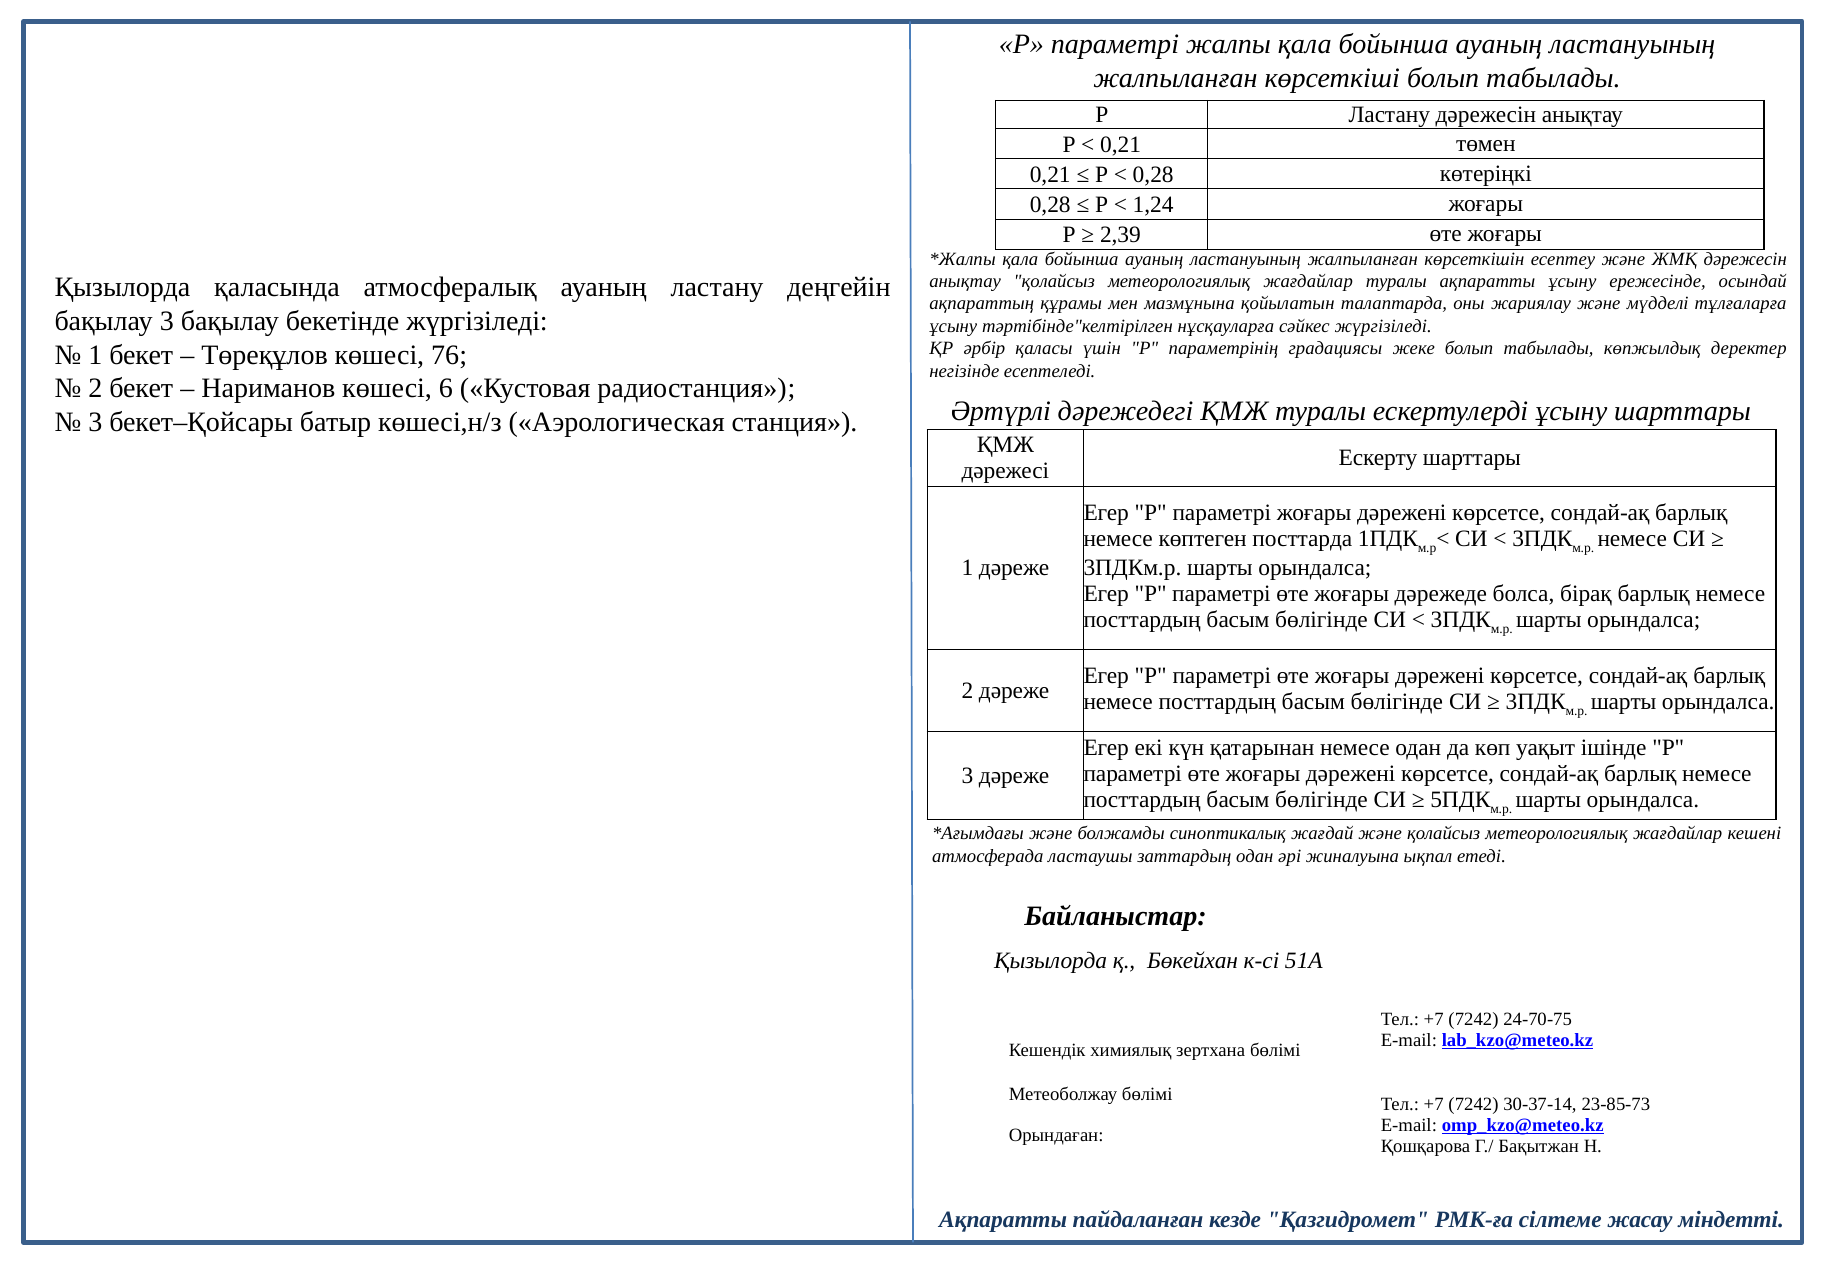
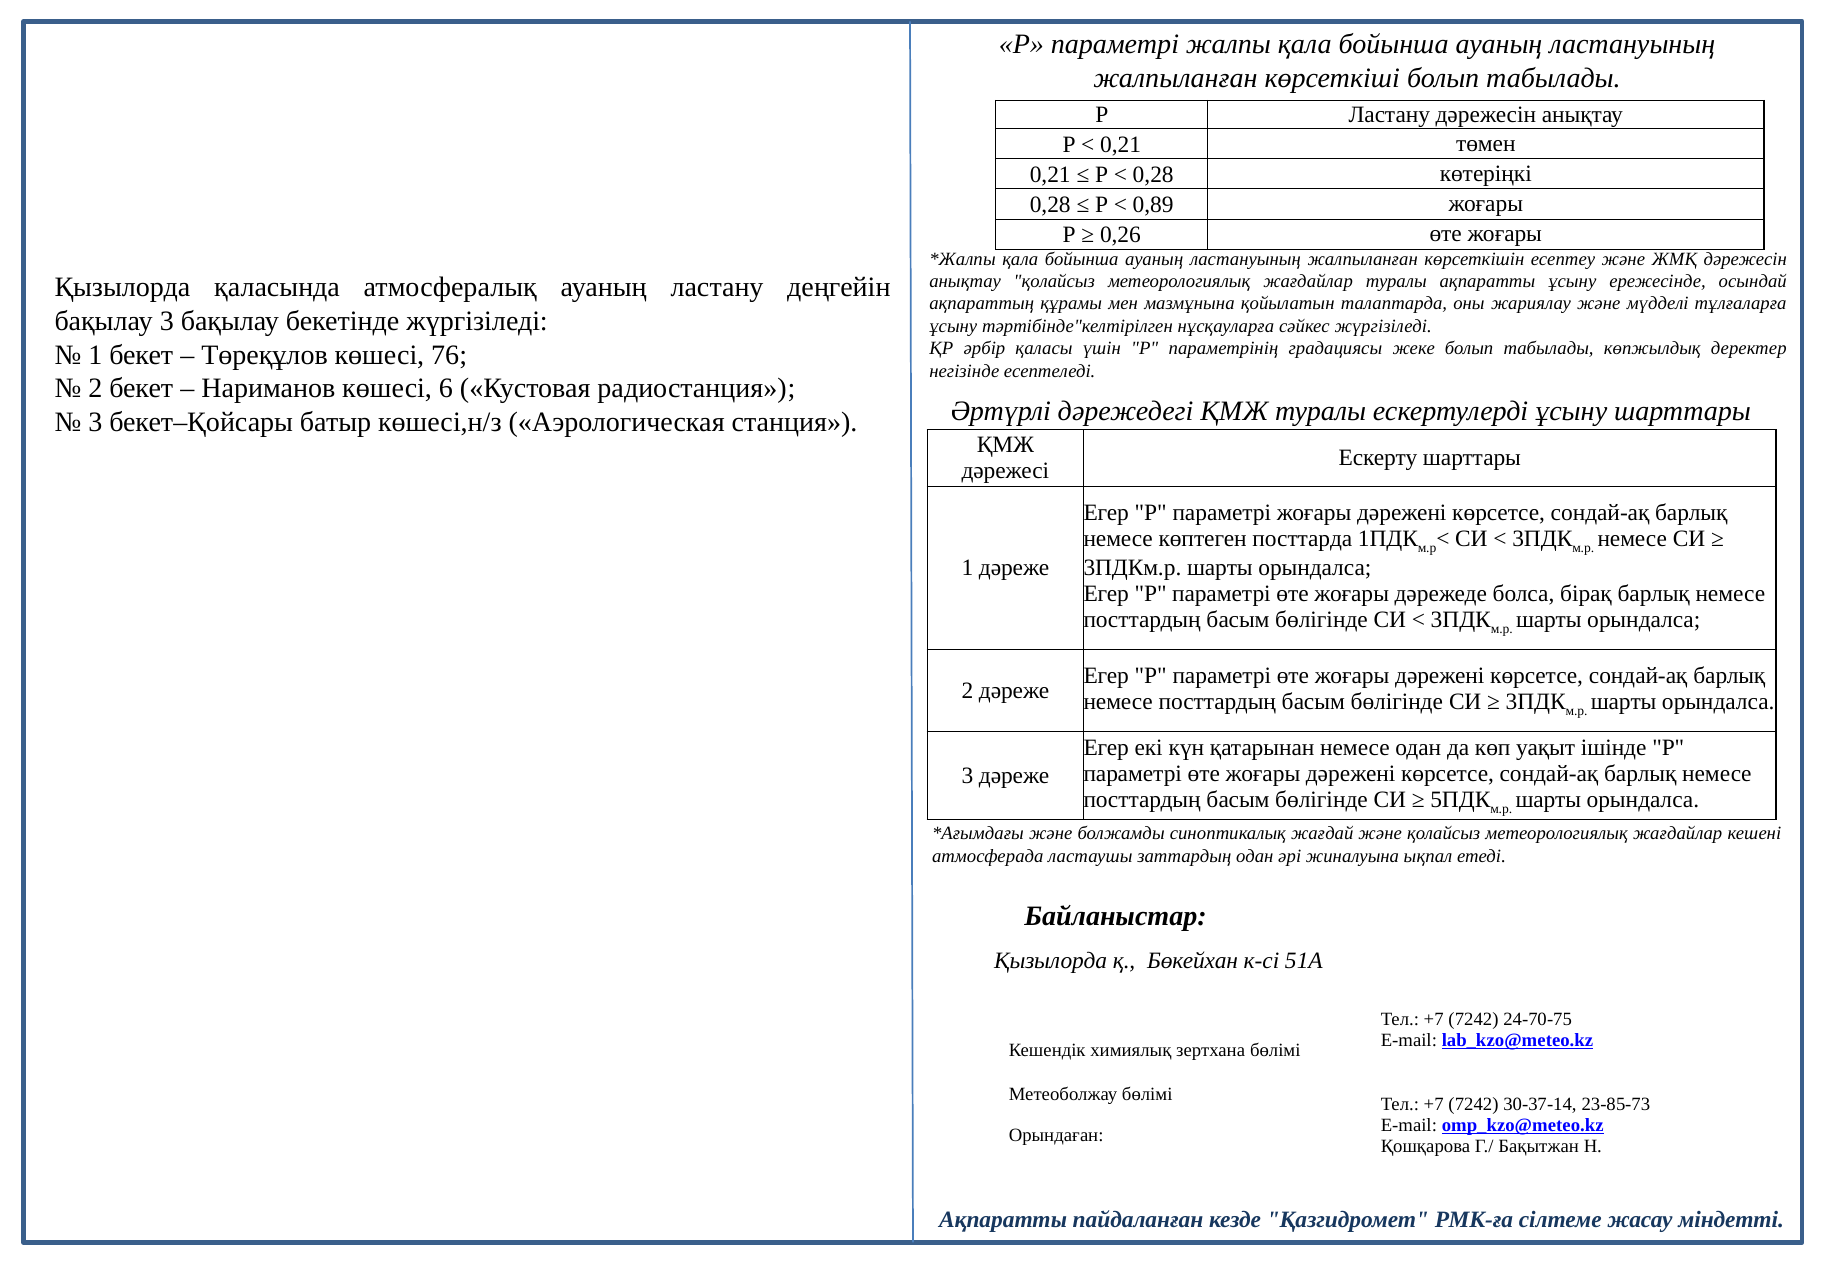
1,24: 1,24 -> 0,89
2,39: 2,39 -> 0,26
